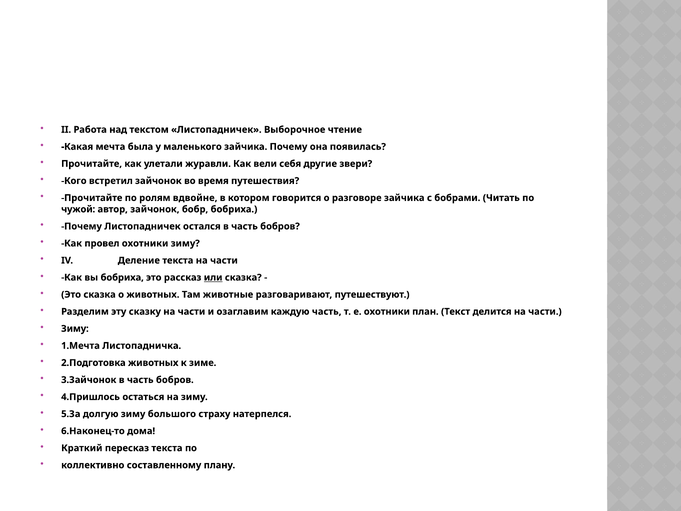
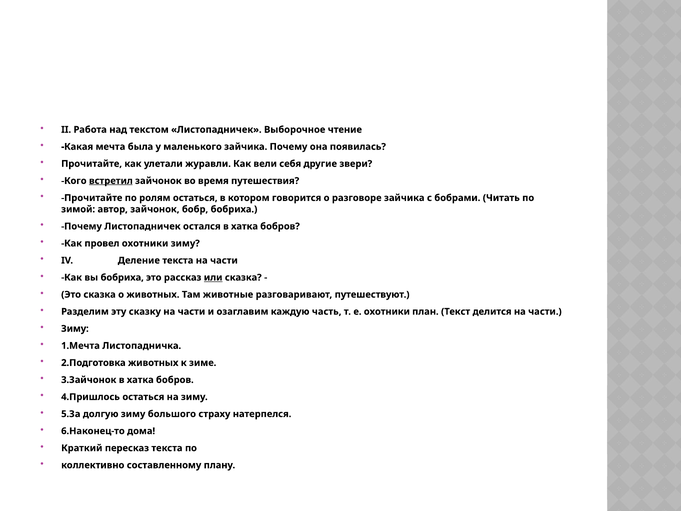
встретил underline: none -> present
ролям вдвойне: вдвойне -> остаться
чужой: чужой -> зимой
остался в часть: часть -> хатка
3.Зайчонок в часть: часть -> хатка
